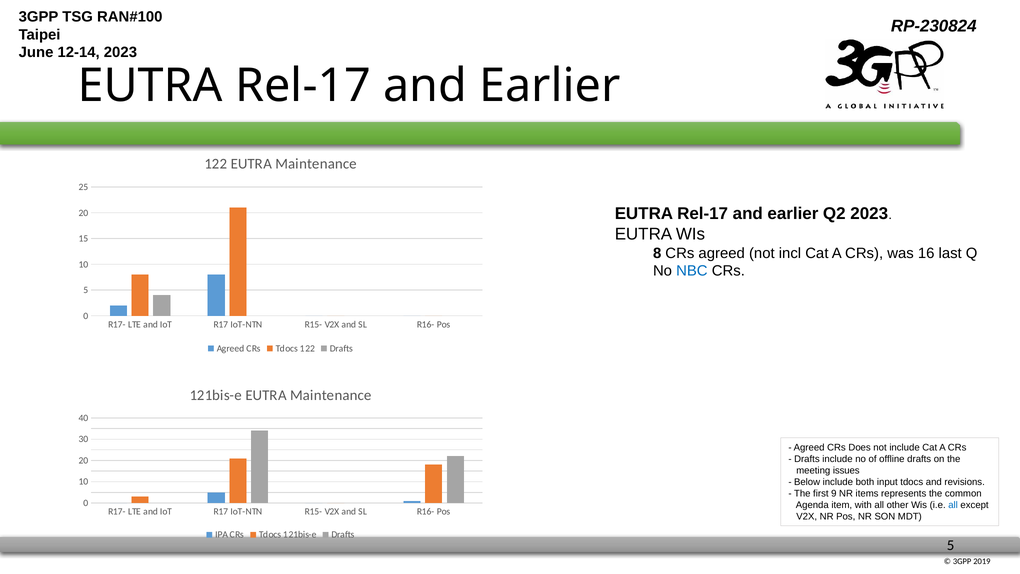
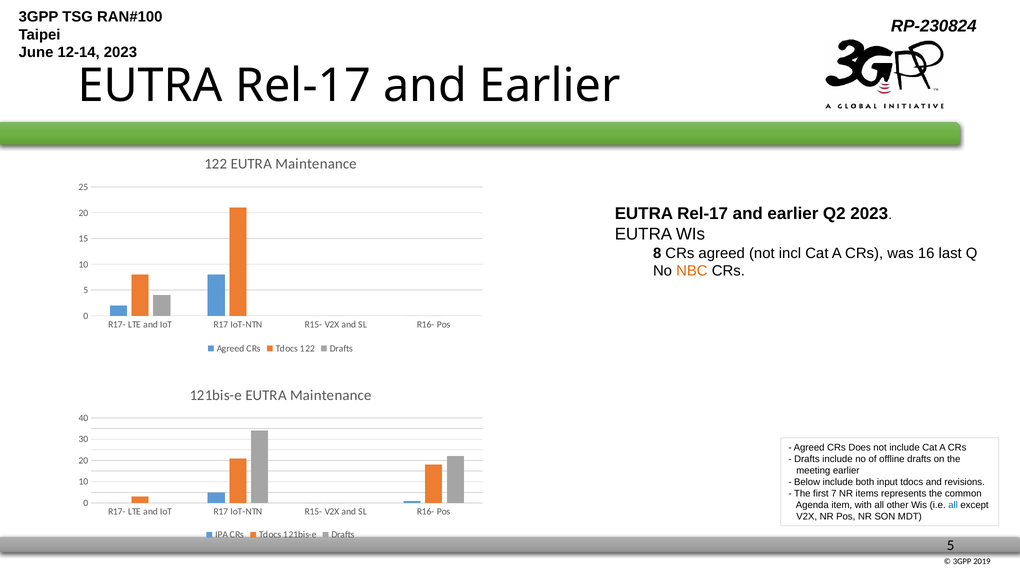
NBC colour: blue -> orange
meeting issues: issues -> earlier
9: 9 -> 7
